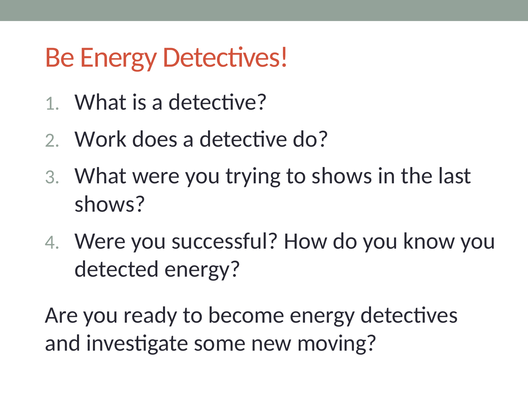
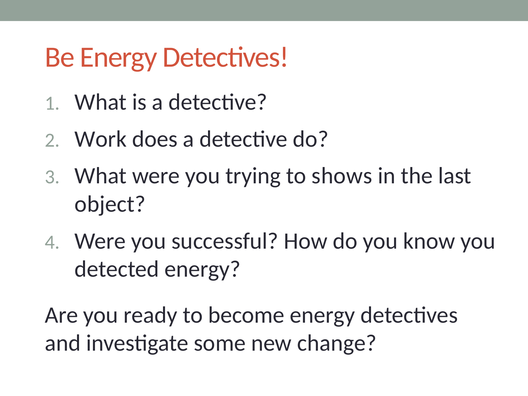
shows at (110, 204): shows -> object
moving: moving -> change
